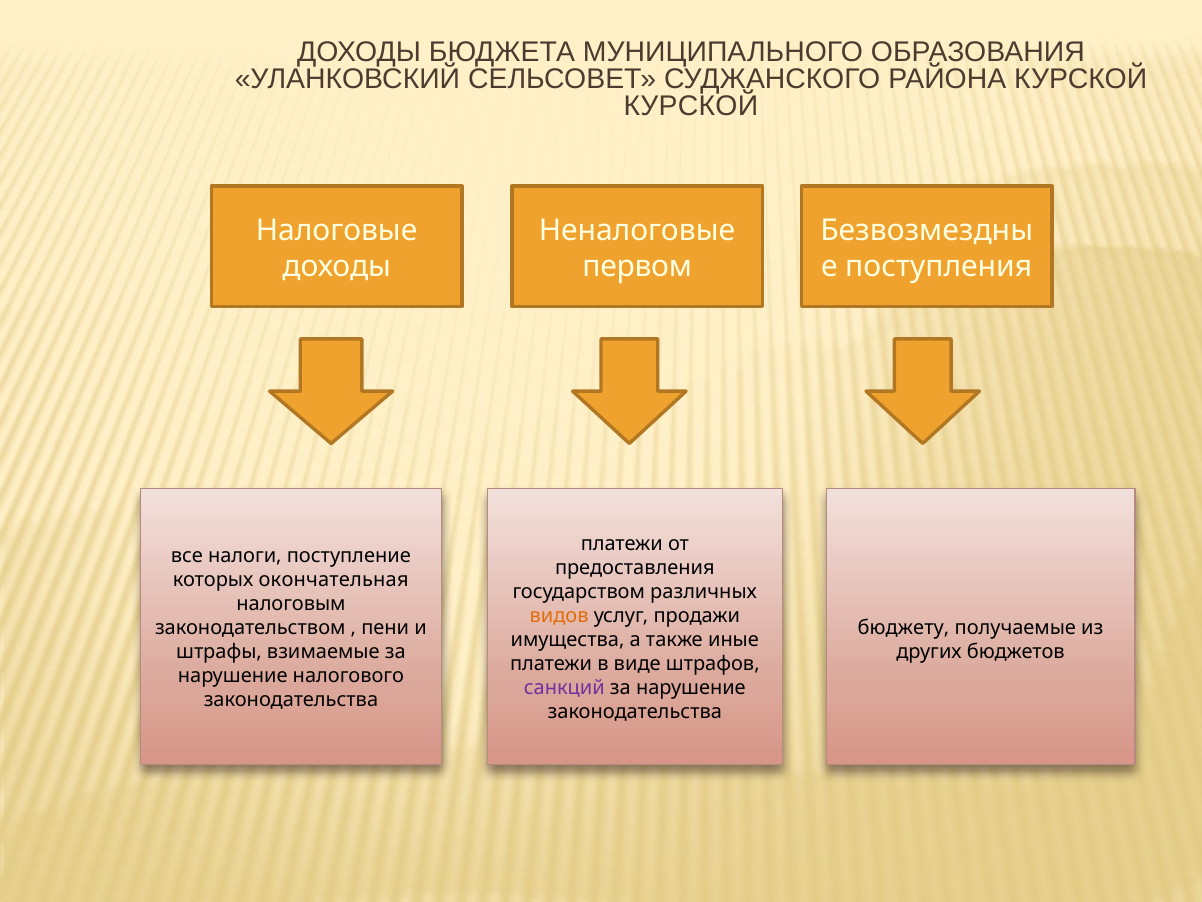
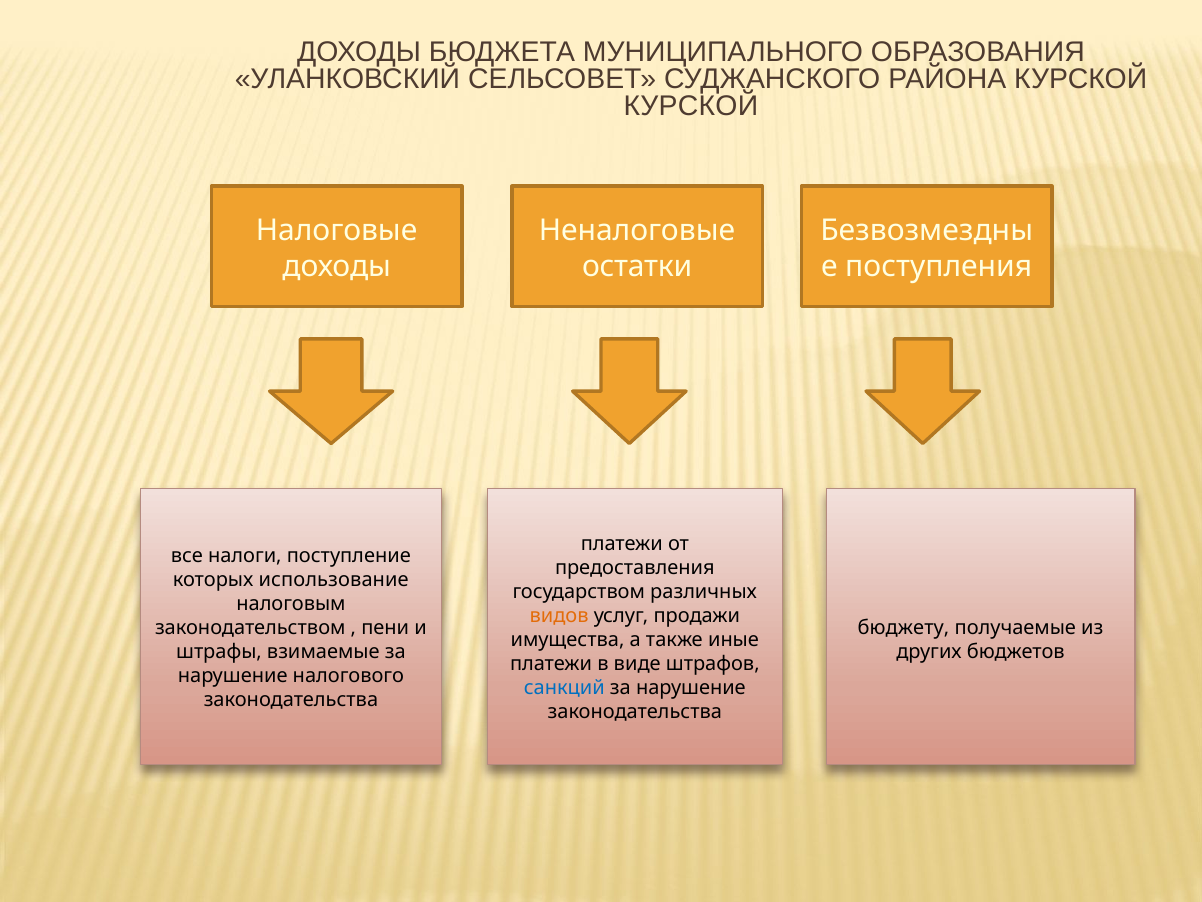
первом: первом -> остатки
окончательная: окончательная -> использование
санкций colour: purple -> blue
